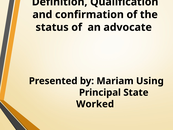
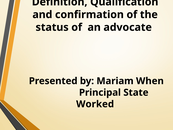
Using: Using -> When
